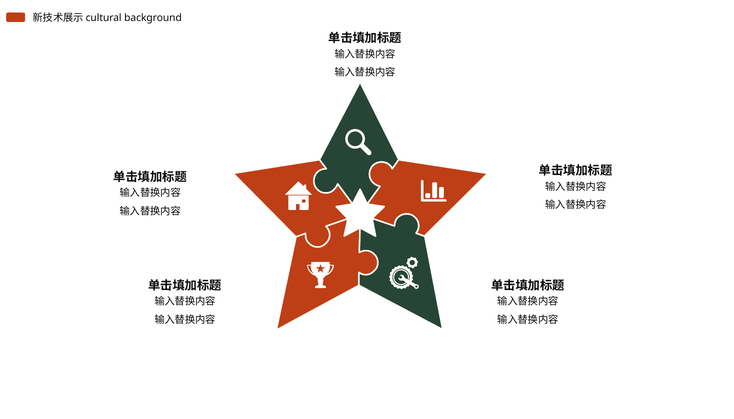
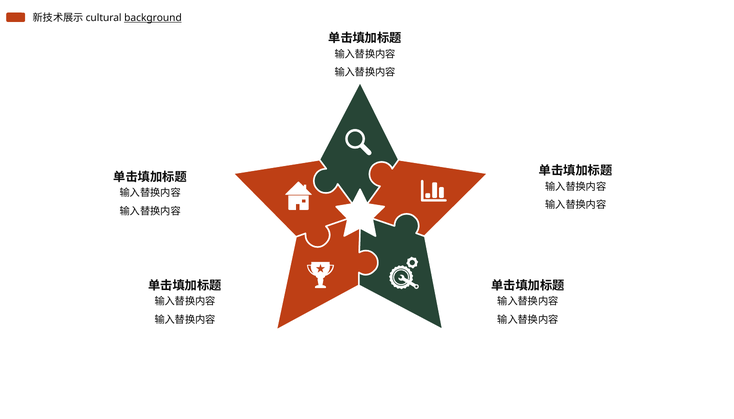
background underline: none -> present
